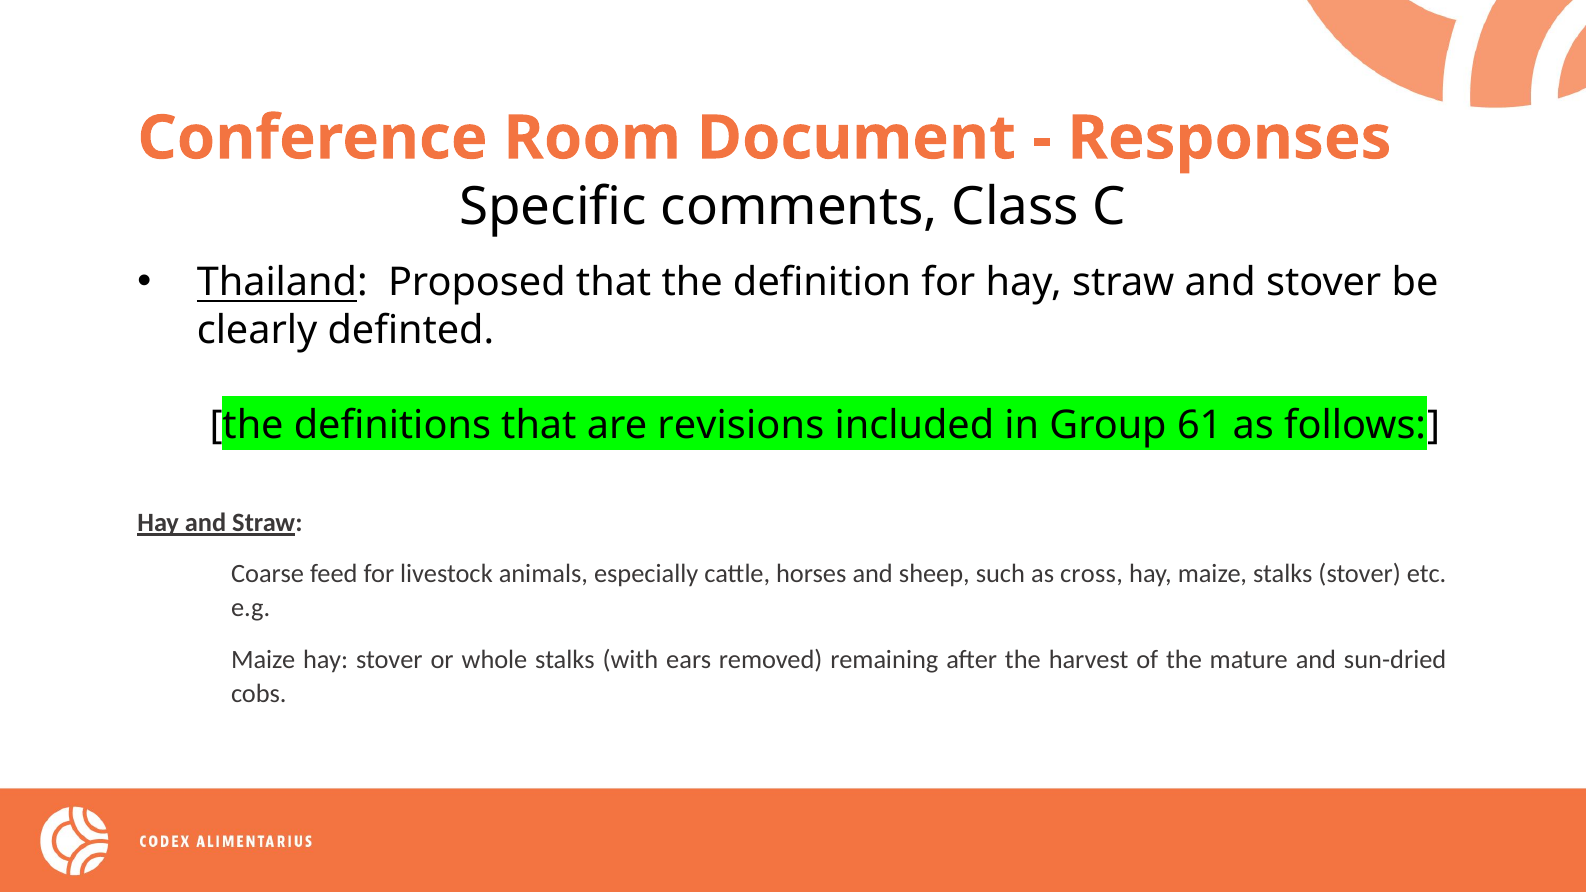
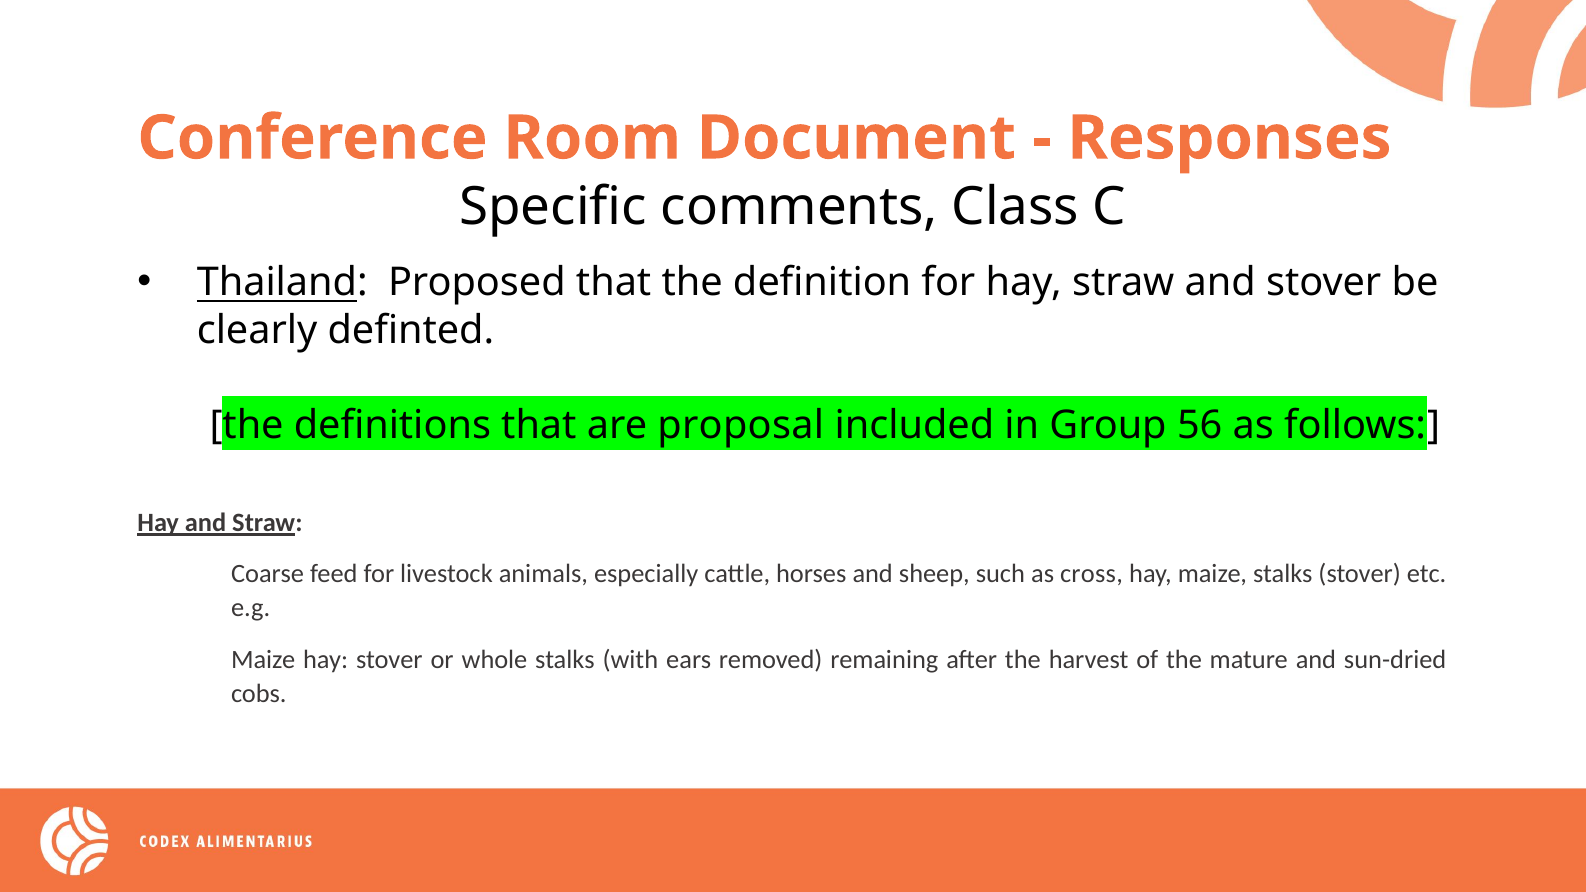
revisions: revisions -> proposal
61: 61 -> 56
